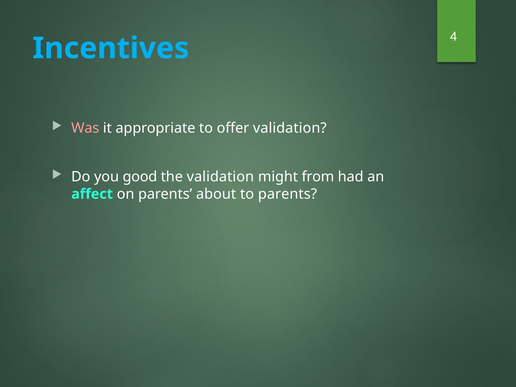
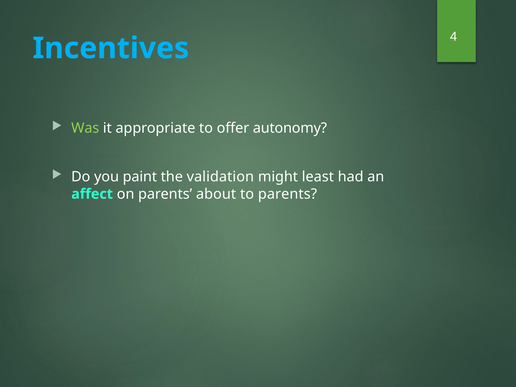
Was colour: pink -> light green
offer validation: validation -> autonomy
good: good -> paint
from: from -> least
